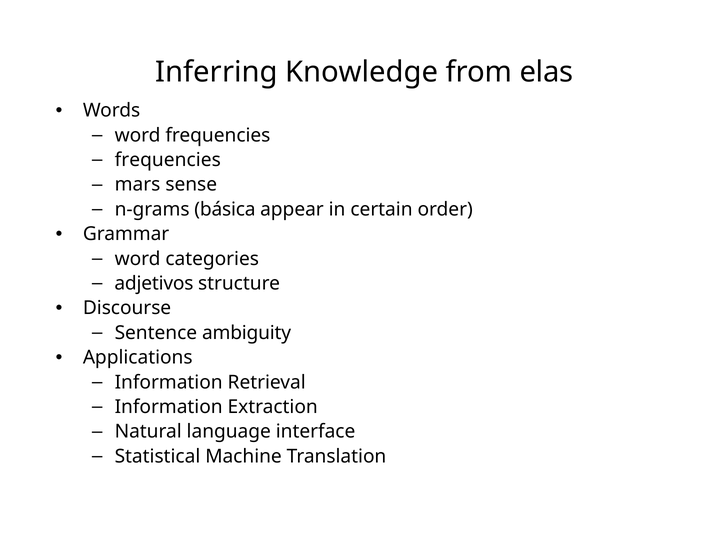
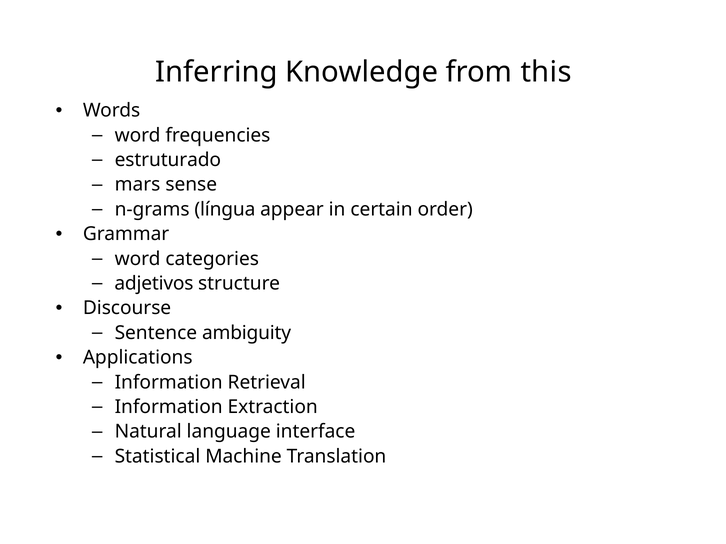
elas: elas -> this
frequencies at (168, 160): frequencies -> estruturado
básica: básica -> língua
